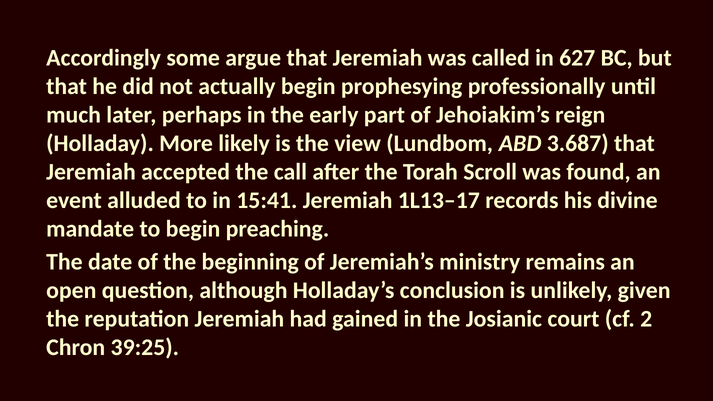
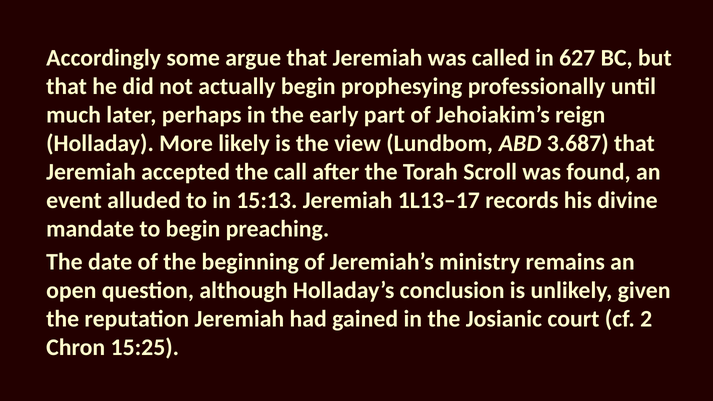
15:41: 15:41 -> 15:13
39:25: 39:25 -> 15:25
